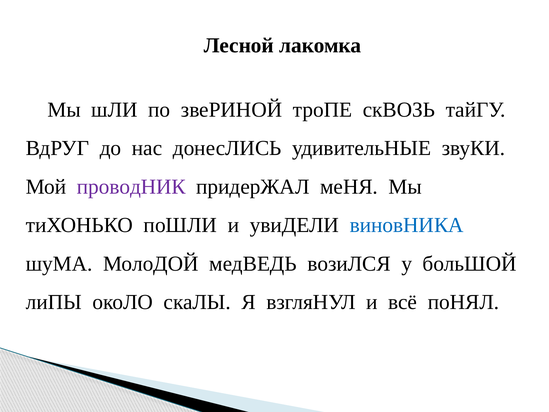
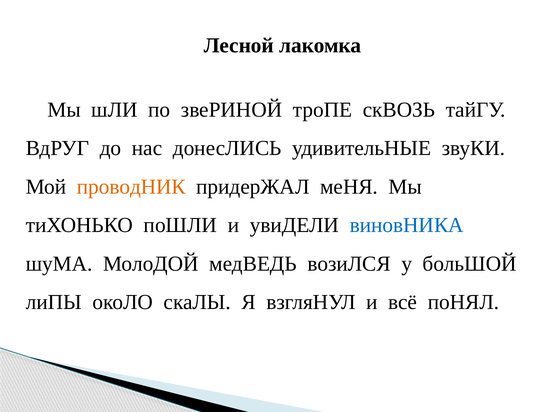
проводНИК colour: purple -> orange
